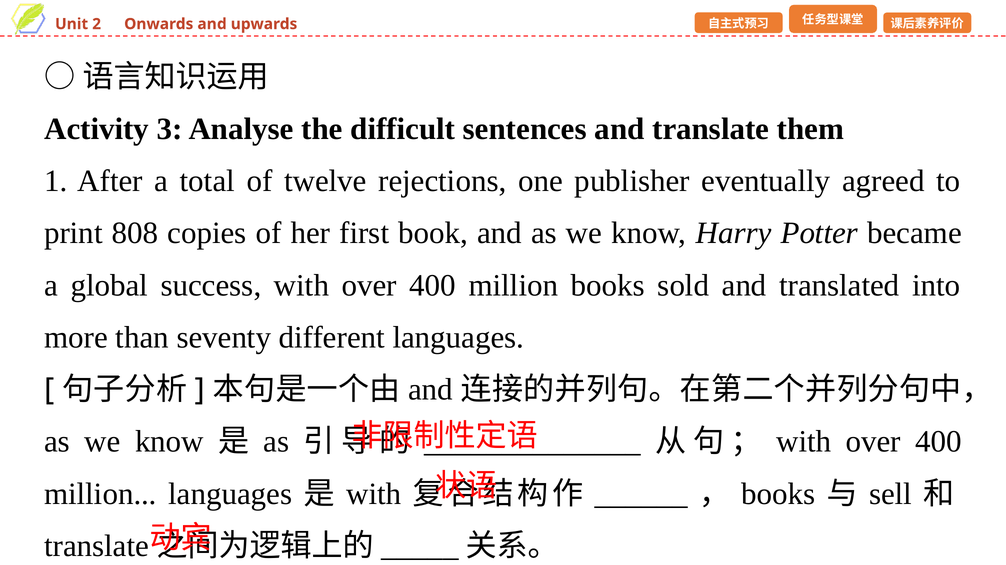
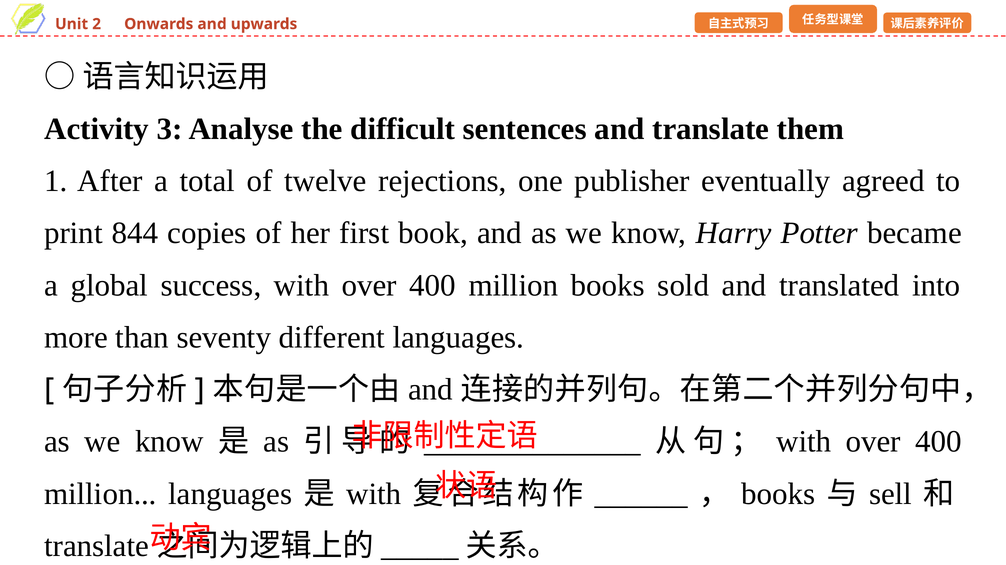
808: 808 -> 844
